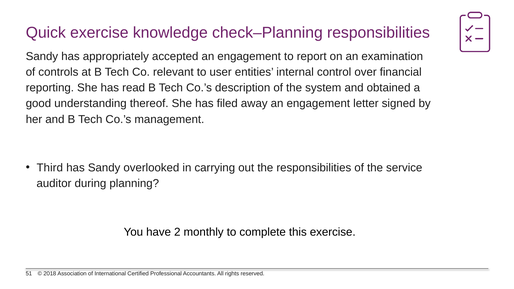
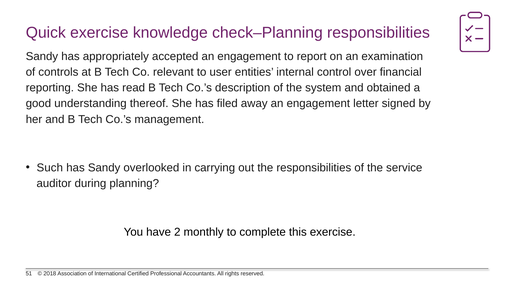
Third: Third -> Such
